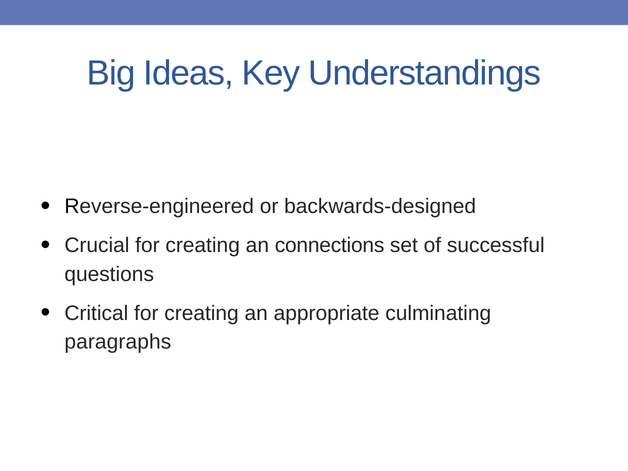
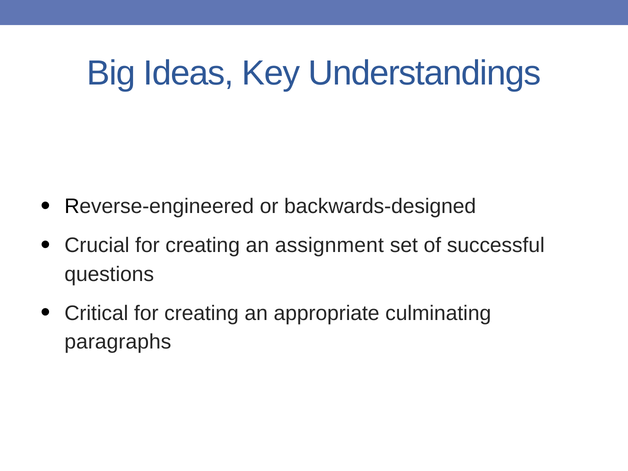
connections: connections -> assignment
